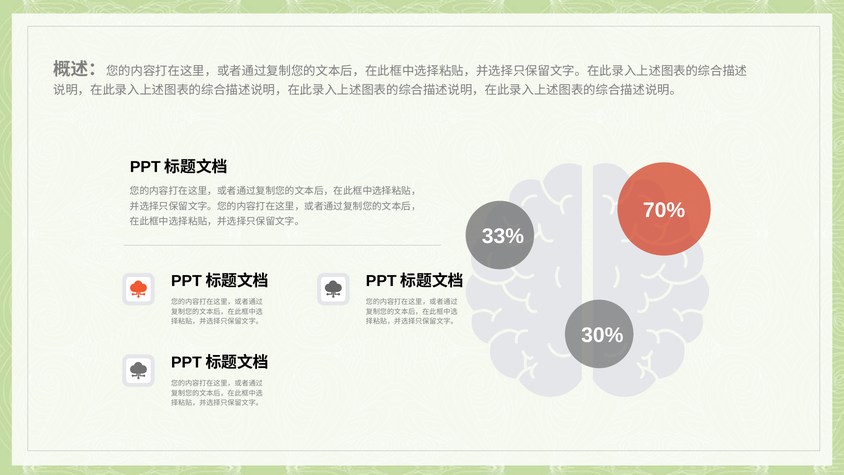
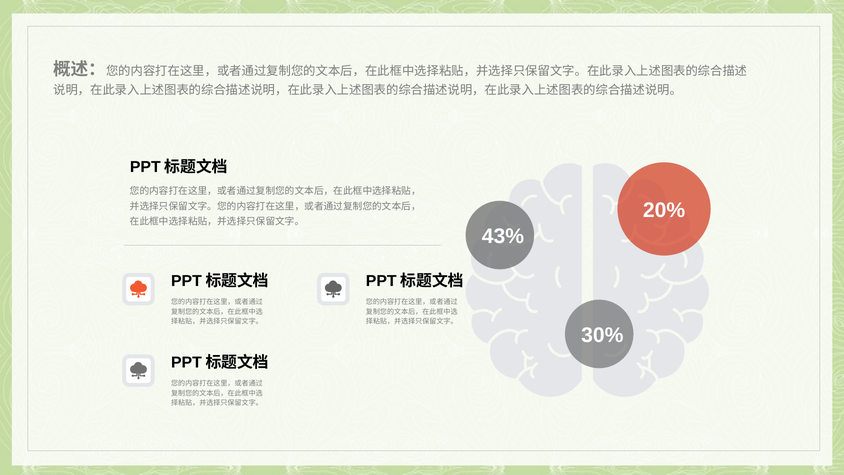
70%: 70% -> 20%
33%: 33% -> 43%
